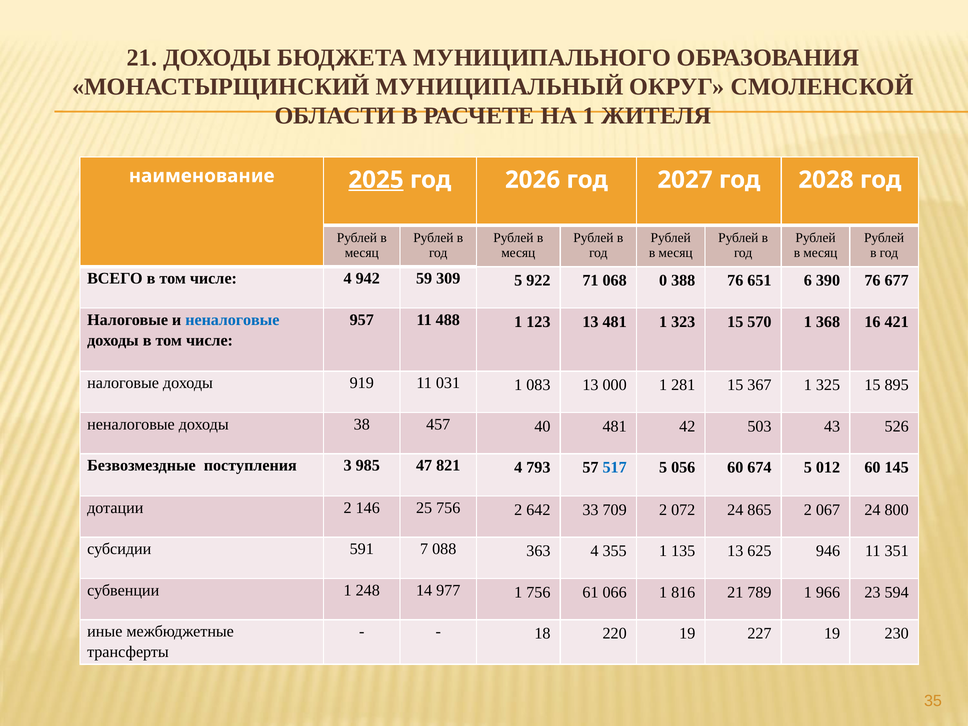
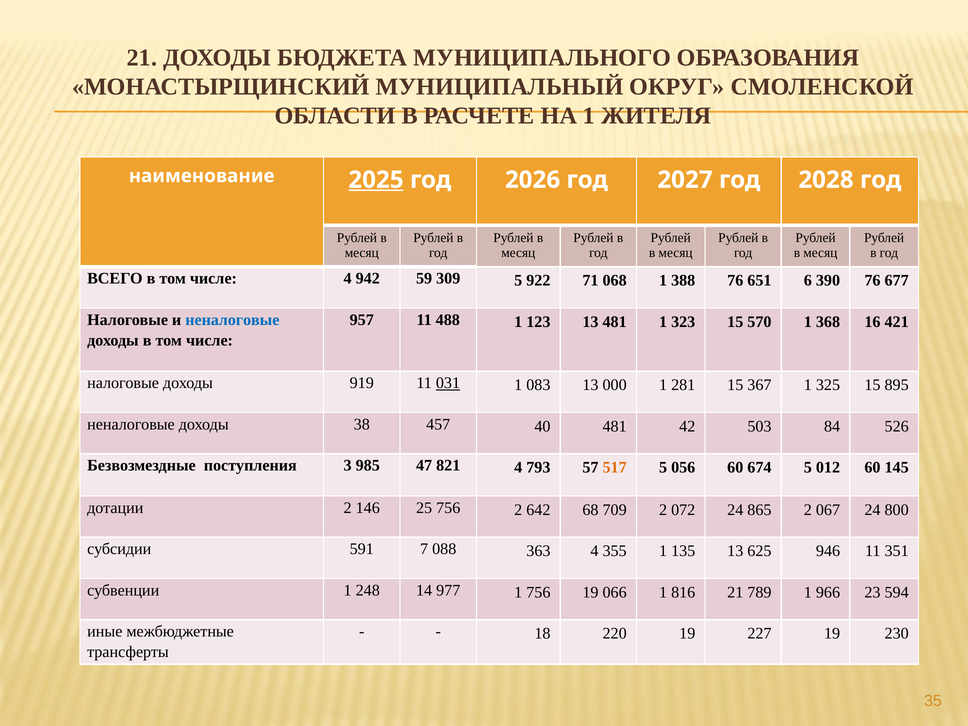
068 0: 0 -> 1
031 underline: none -> present
43: 43 -> 84
517 colour: blue -> orange
33: 33 -> 68
756 61: 61 -> 19
